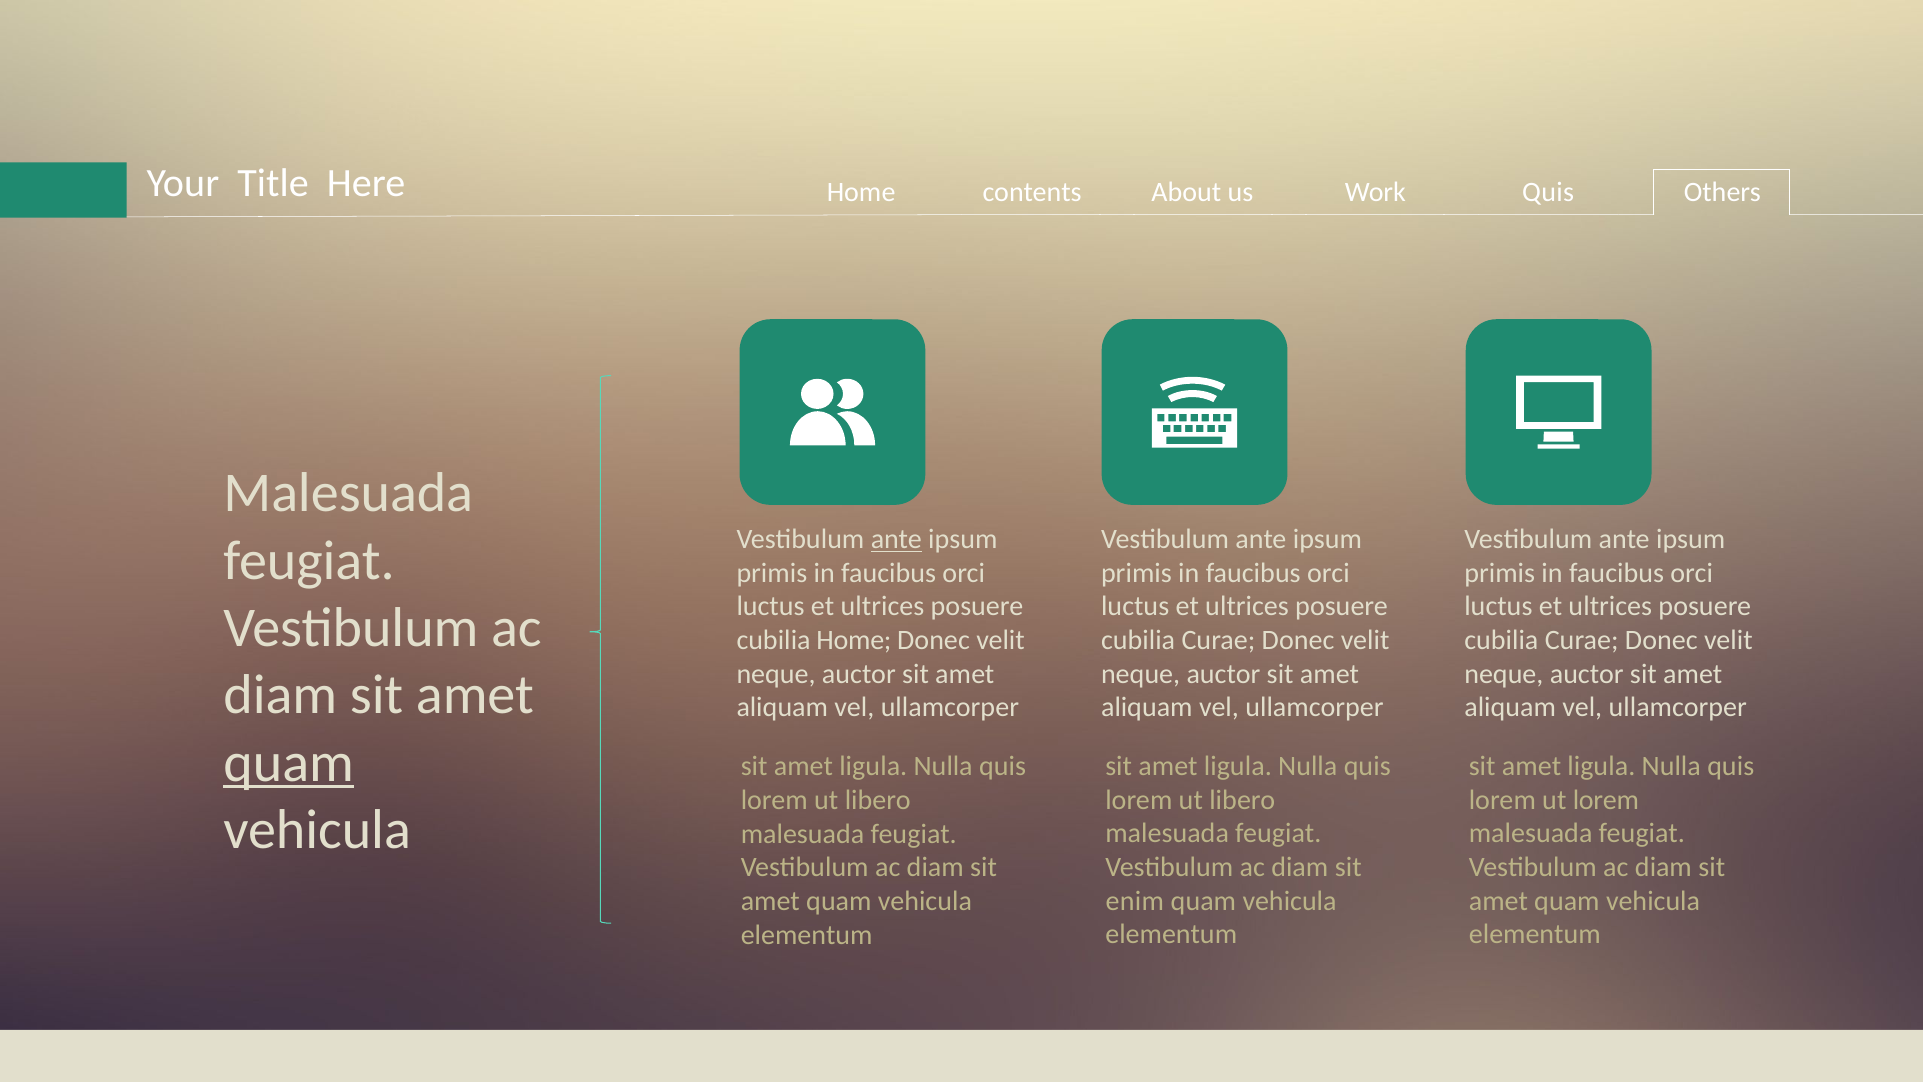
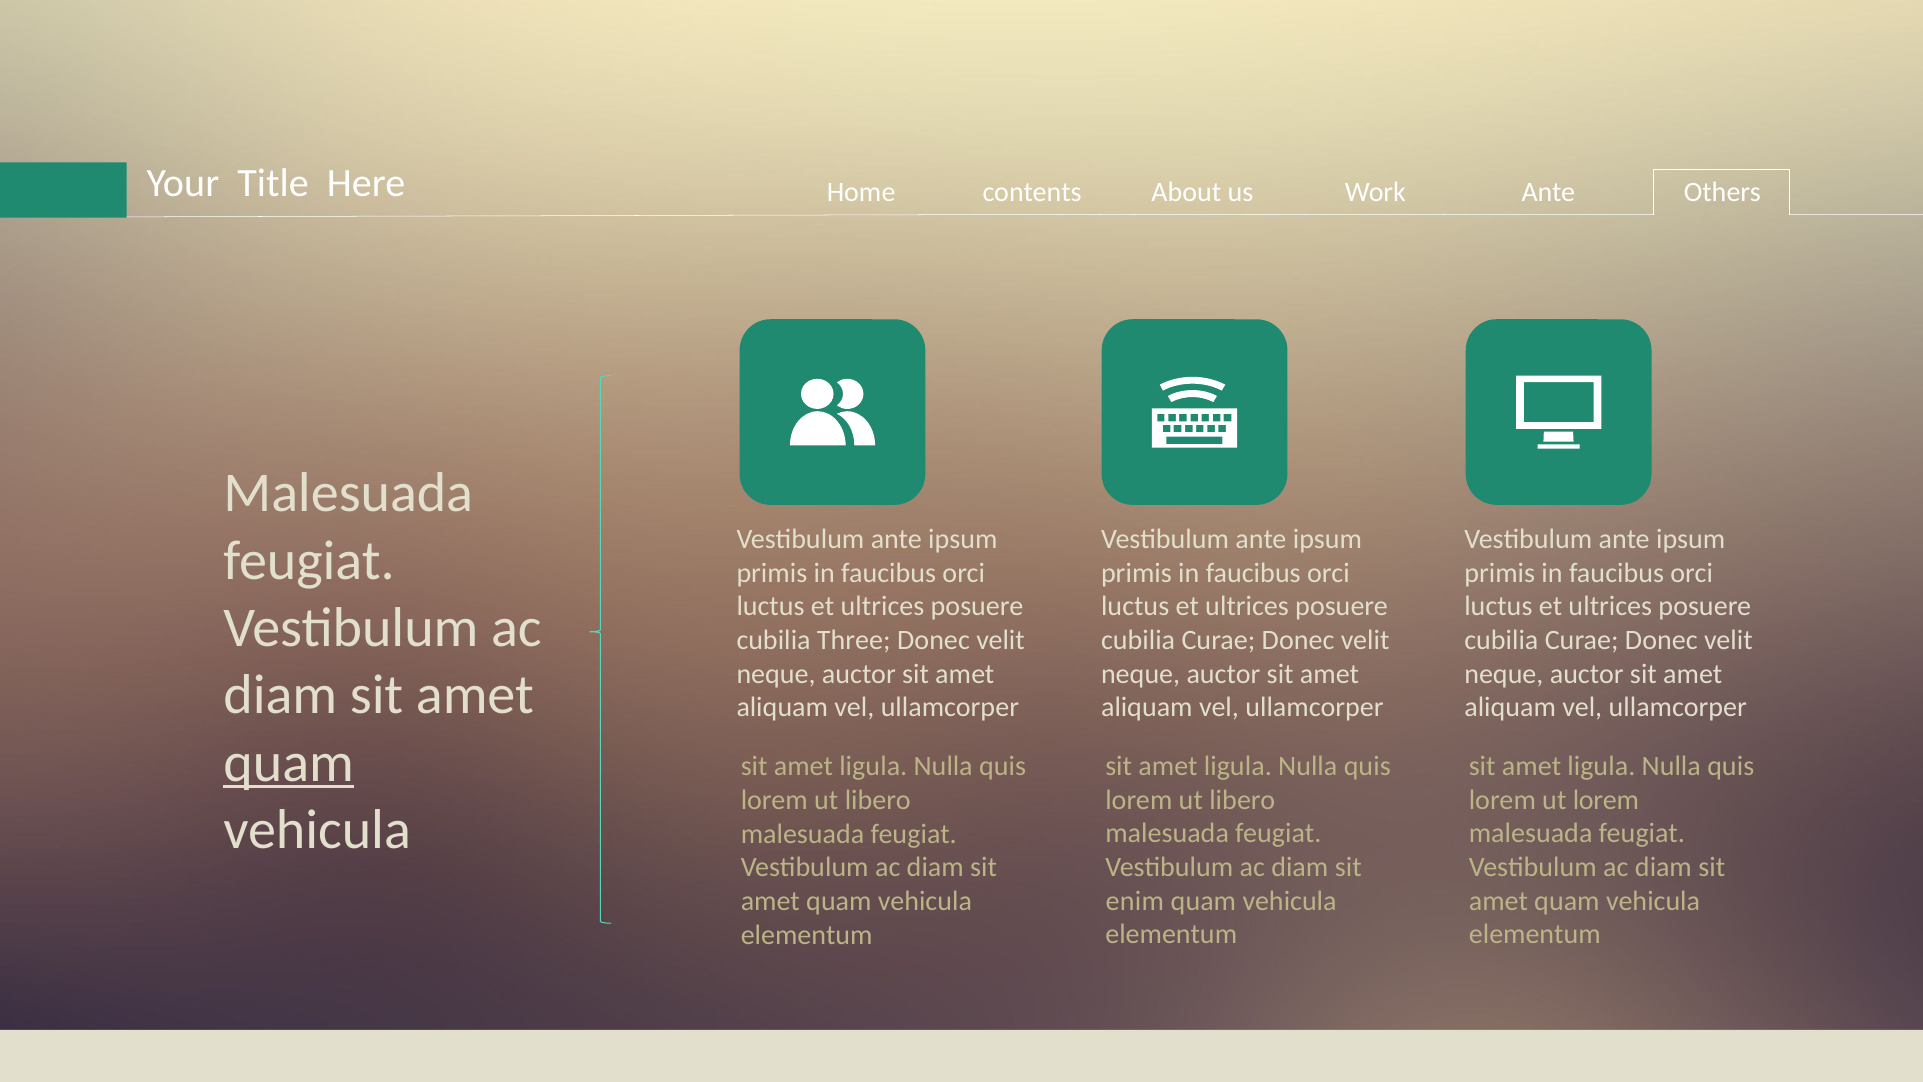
Work Quis: Quis -> Ante
ante at (896, 539) underline: present -> none
cubilia Home: Home -> Three
